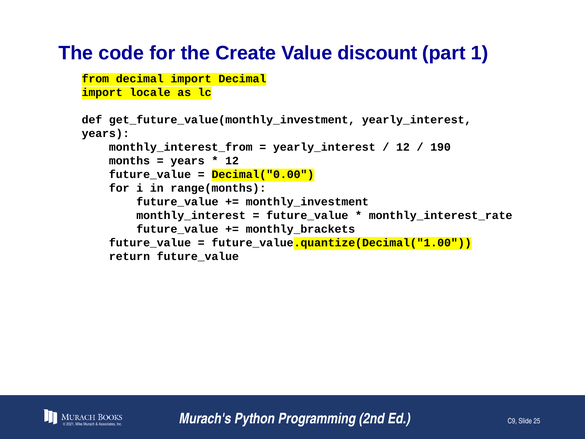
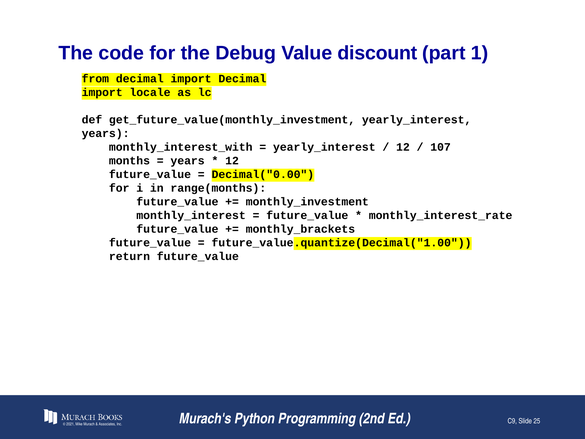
Create: Create -> Debug
monthly_interest_from: monthly_interest_from -> monthly_interest_with
190: 190 -> 107
